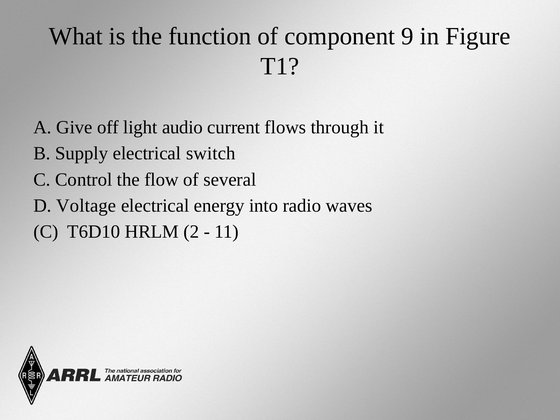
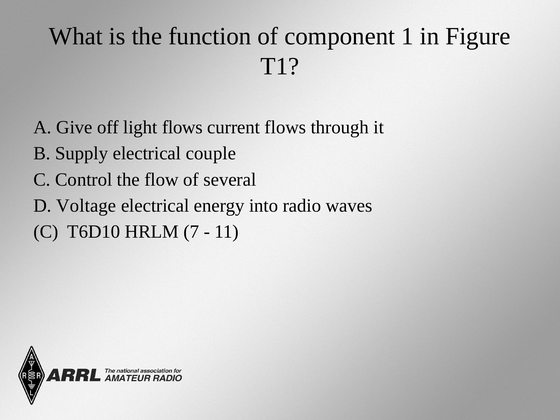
9: 9 -> 1
light audio: audio -> flows
switch: switch -> couple
2: 2 -> 7
